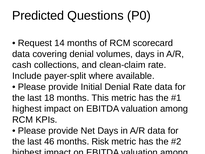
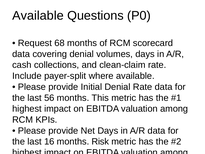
Predicted at (38, 16): Predicted -> Available
14: 14 -> 68
18: 18 -> 56
46: 46 -> 16
